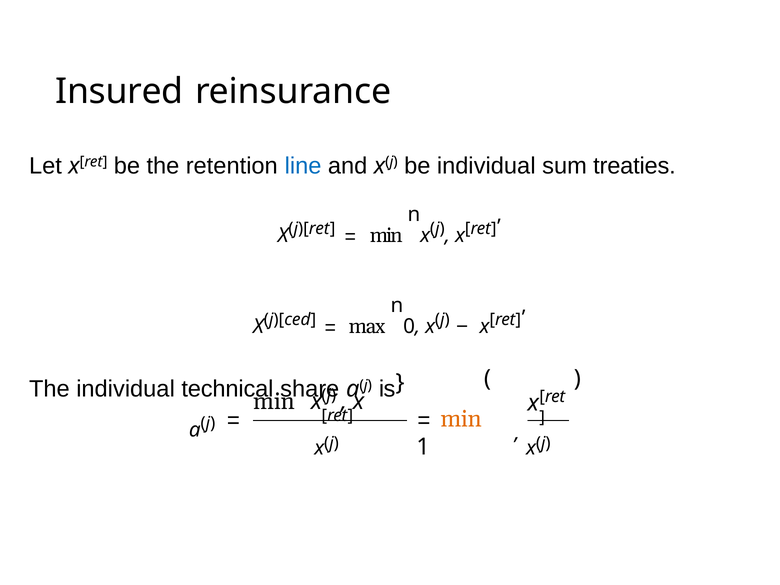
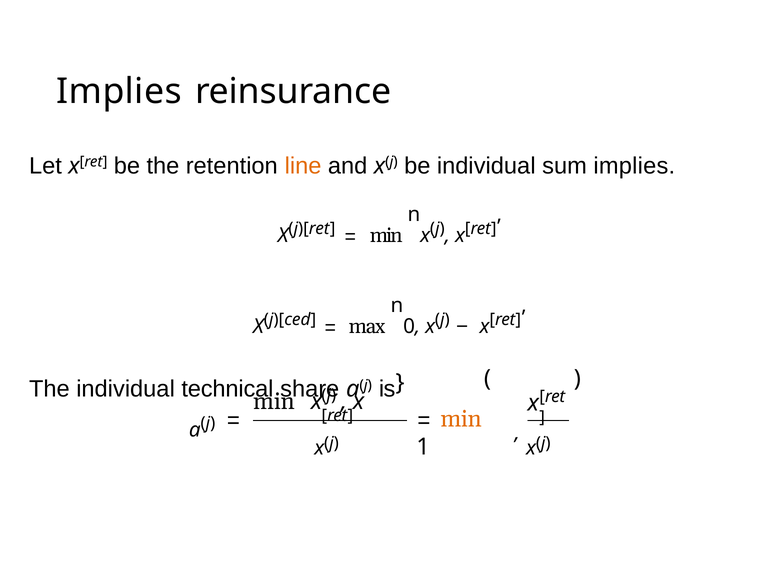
Insured at (119, 92): Insured -> Implies
line colour: blue -> orange
sum treaties: treaties -> implies
